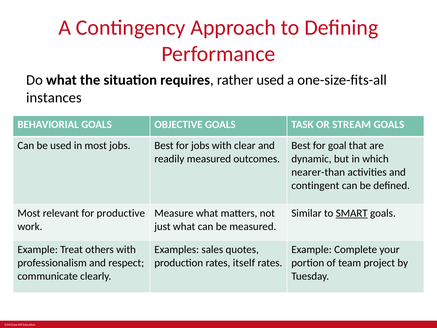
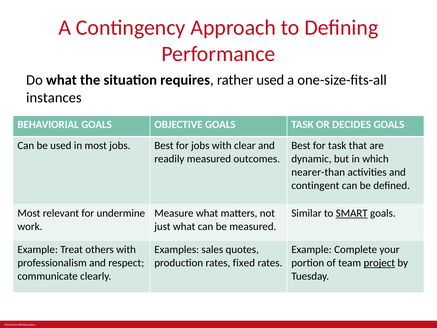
STREAM: STREAM -> DECIDES
for goal: goal -> task
productive: productive -> undermine
itself: itself -> fixed
project underline: none -> present
